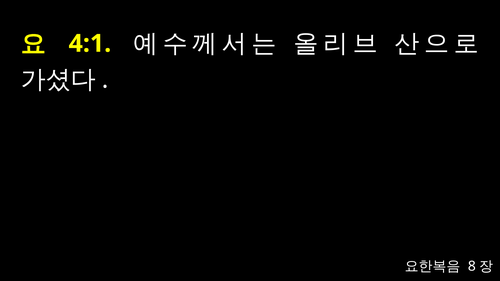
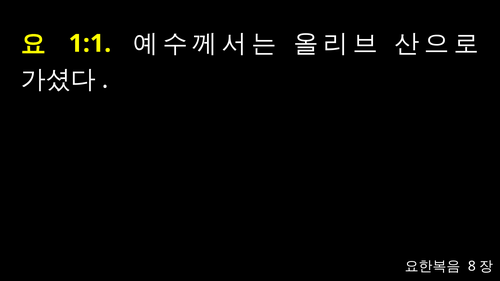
4:1: 4:1 -> 1:1
